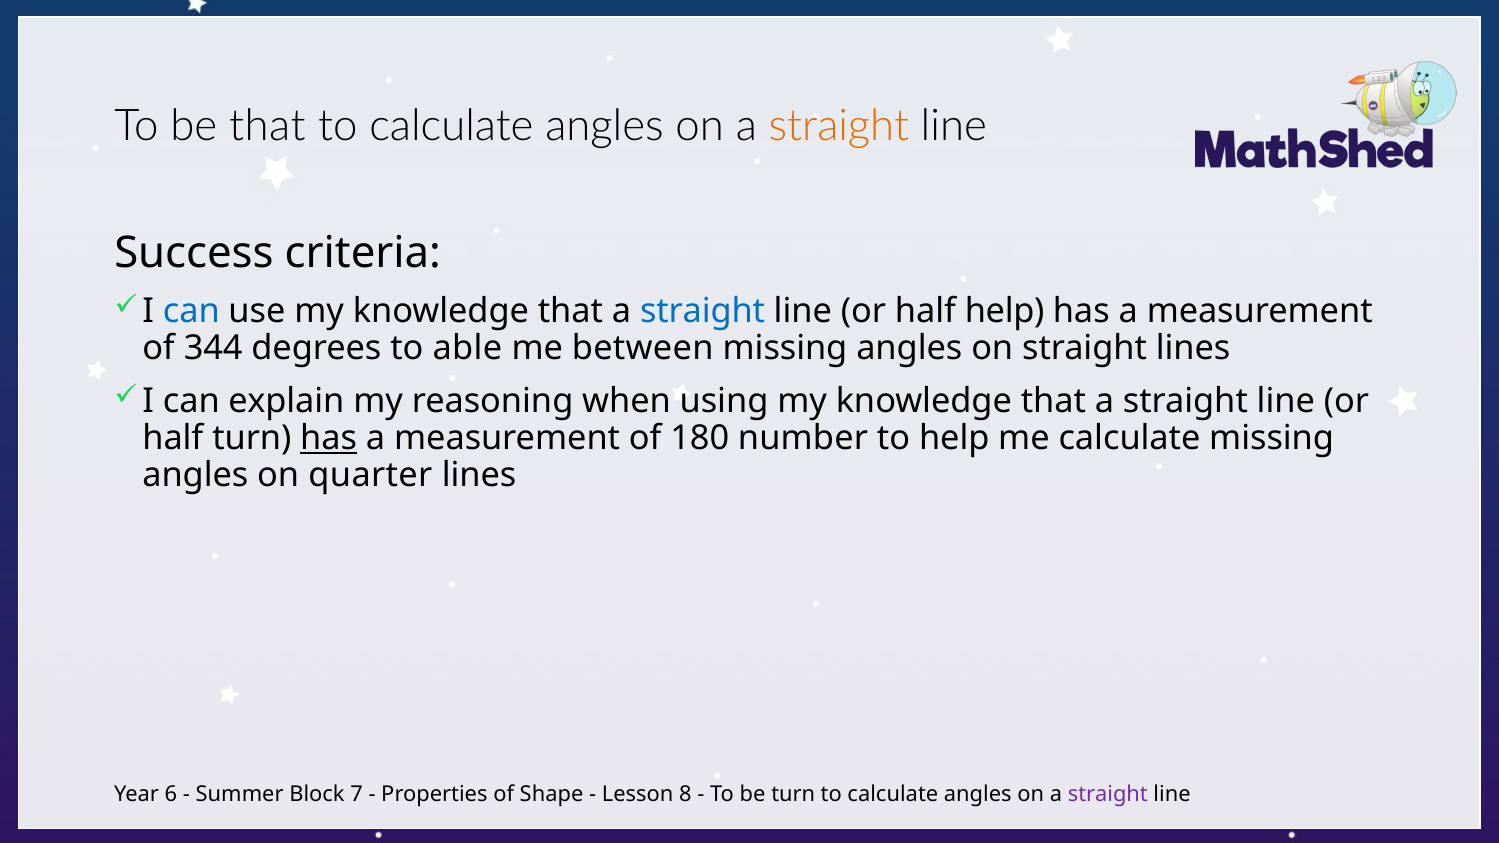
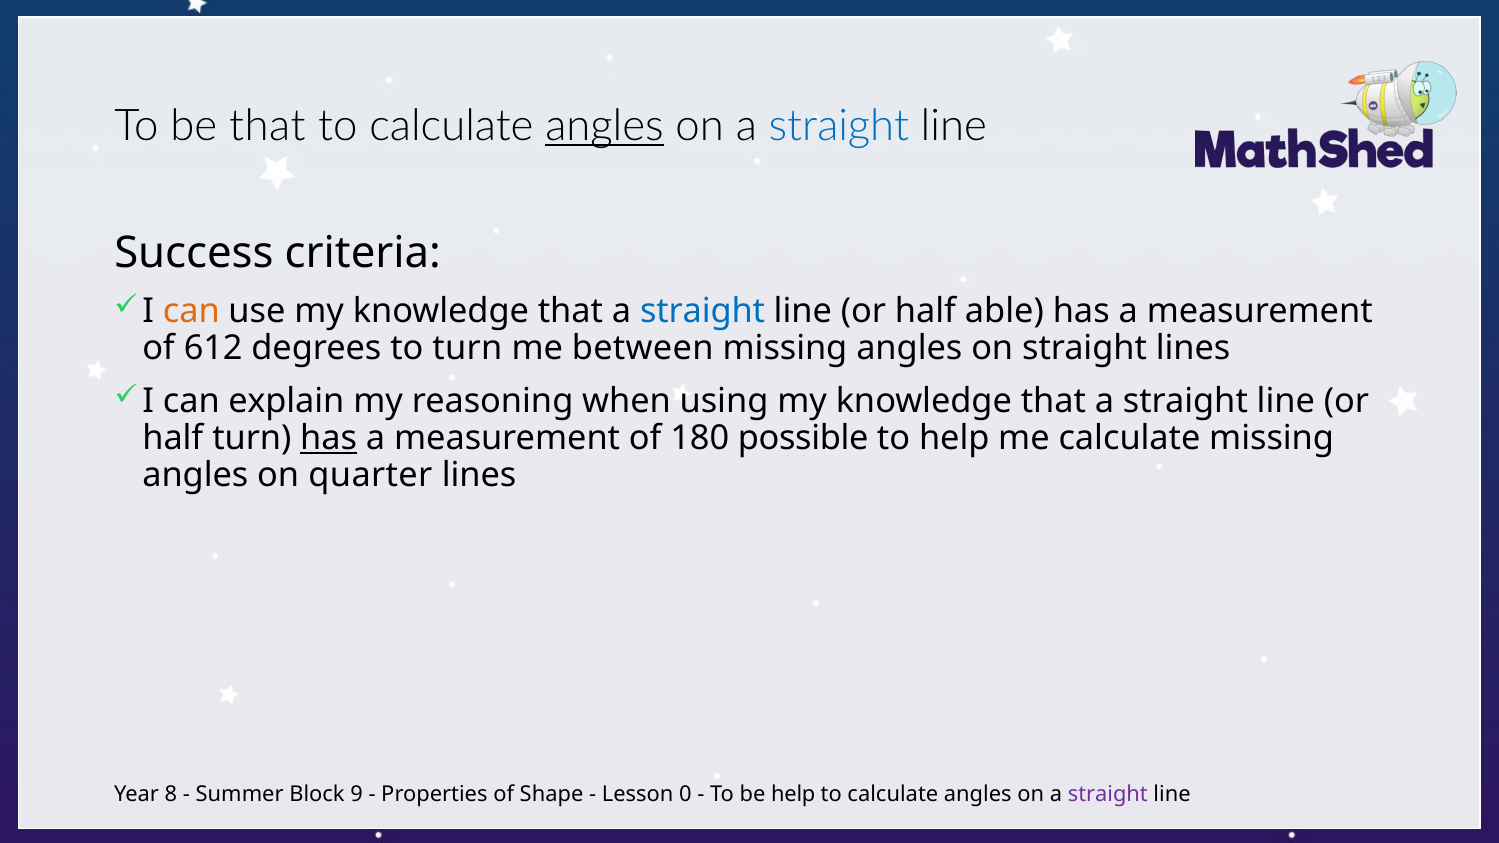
angles at (605, 126) underline: none -> present
straight at (839, 126) colour: orange -> blue
can at (191, 311) colour: blue -> orange
half help: help -> able
344: 344 -> 612
to able: able -> turn
number: number -> possible
6: 6 -> 8
7: 7 -> 9
8: 8 -> 0
be turn: turn -> help
